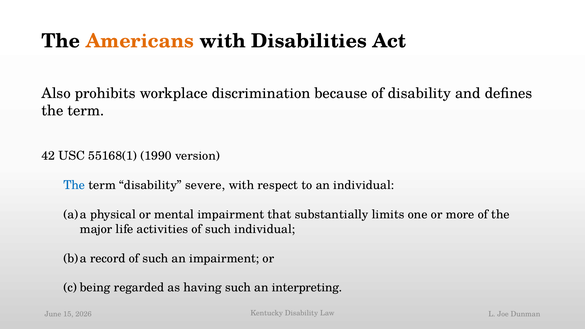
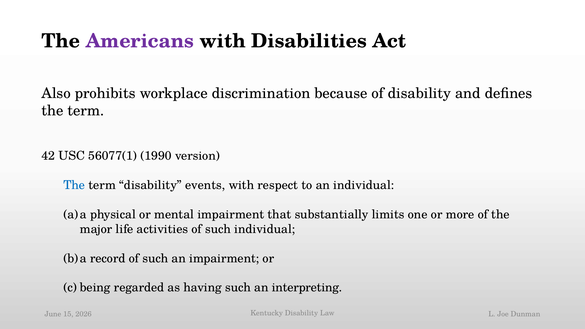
Americans colour: orange -> purple
55168(1: 55168(1 -> 56077(1
severe: severe -> events
